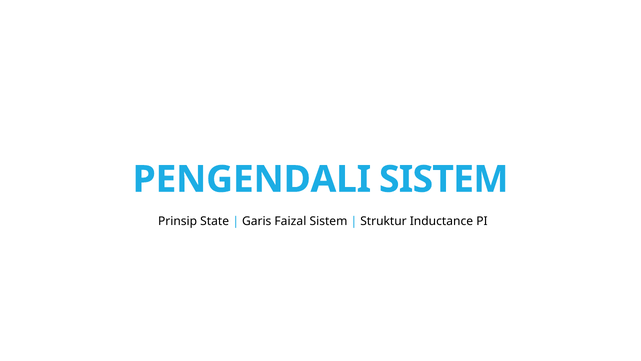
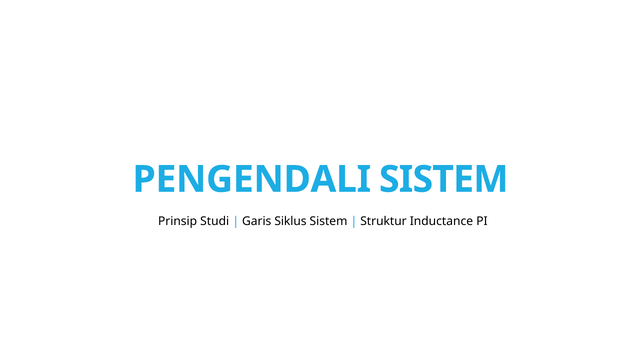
State: State -> Studi
Faizal: Faizal -> Siklus
